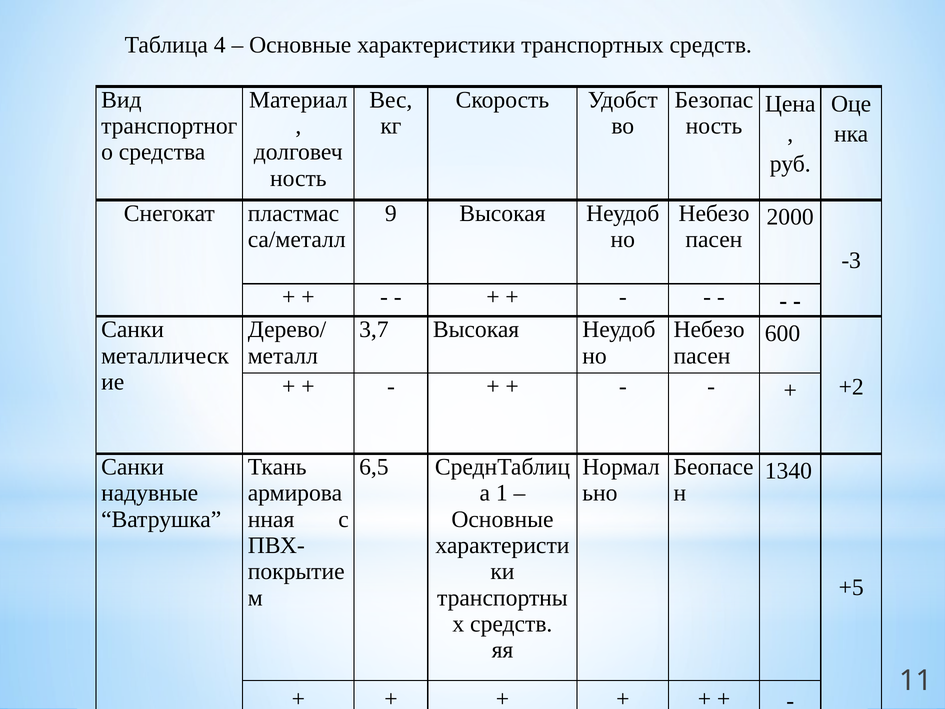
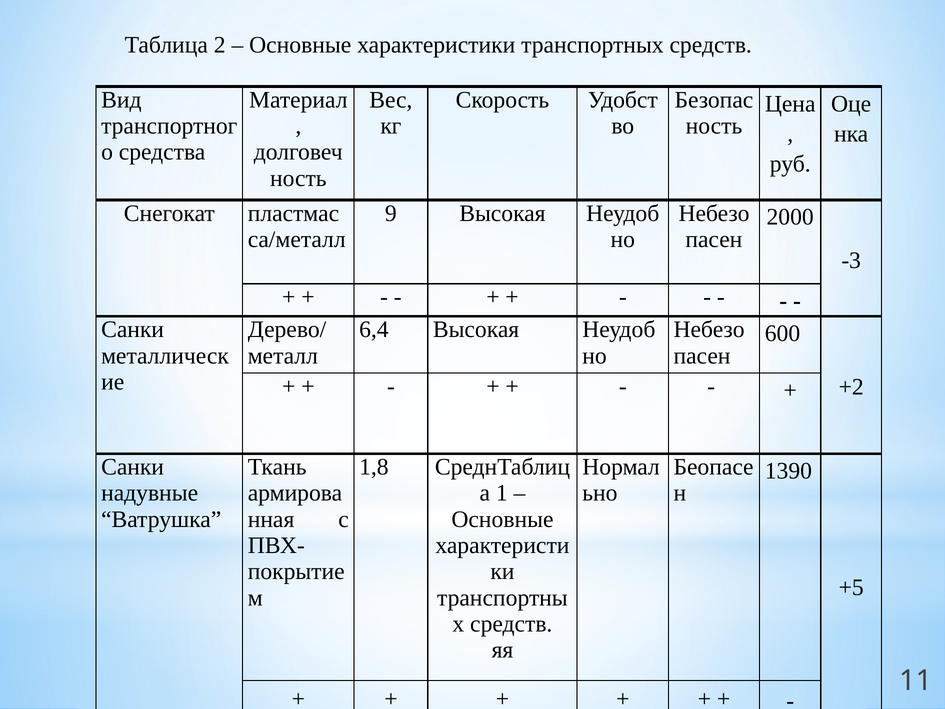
4: 4 -> 2
3,7: 3,7 -> 6,4
6,5: 6,5 -> 1,8
1340: 1340 -> 1390
